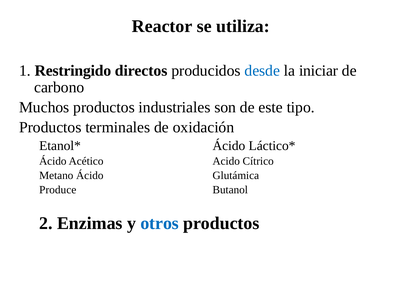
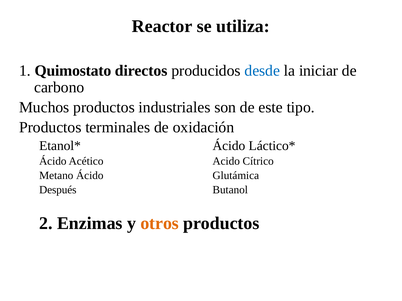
Restringido: Restringido -> Quimostato
Produce: Produce -> Después
otros colour: blue -> orange
